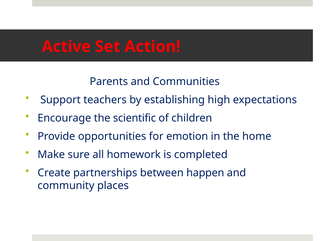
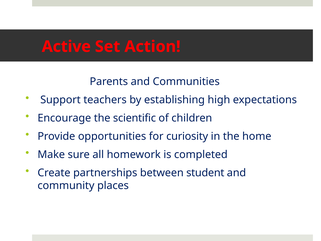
emotion: emotion -> curiosity
happen: happen -> student
